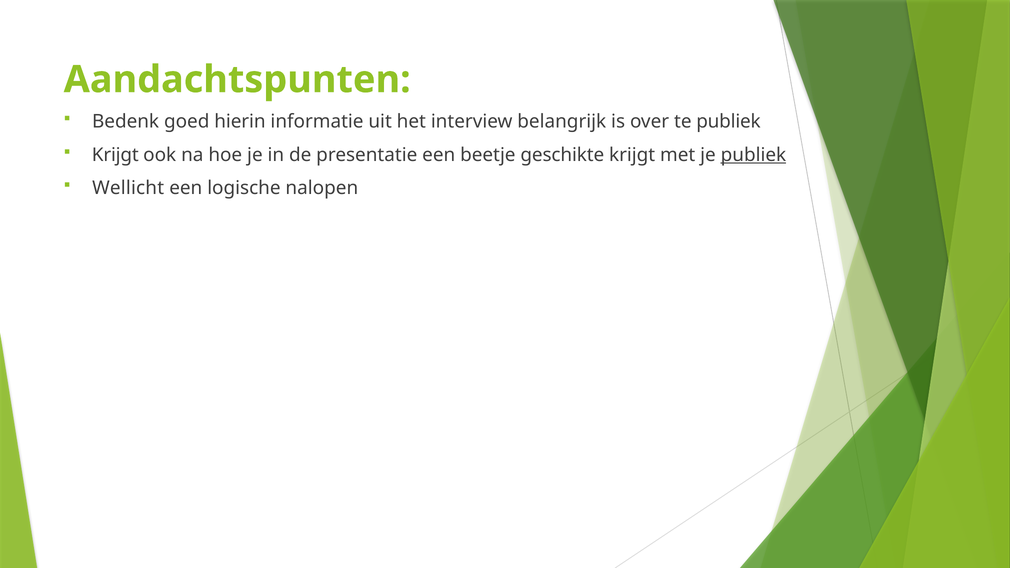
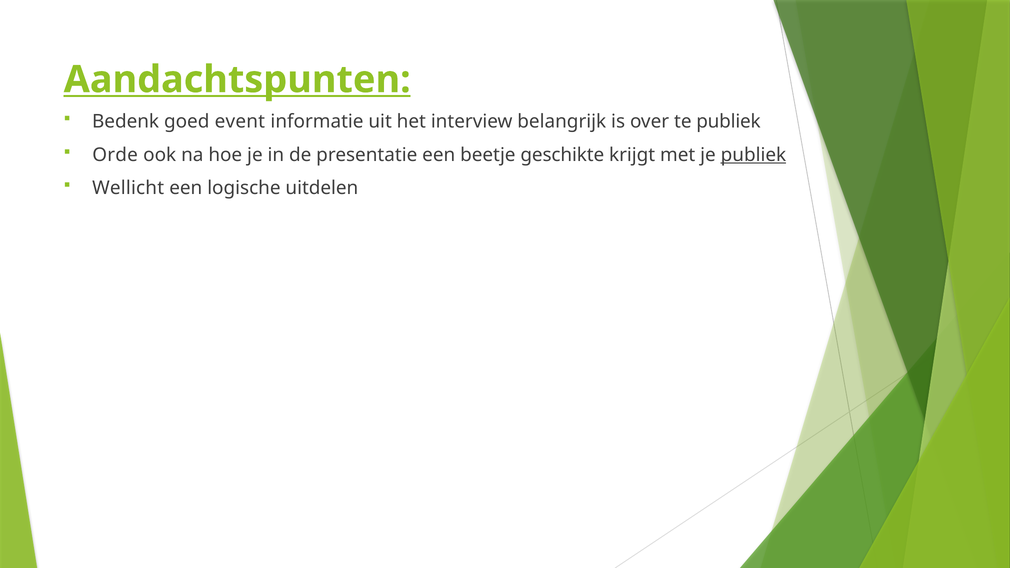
Aandachtspunten underline: none -> present
hierin: hierin -> event
Krijgt at (115, 155): Krijgt -> Orde
nalopen: nalopen -> uitdelen
